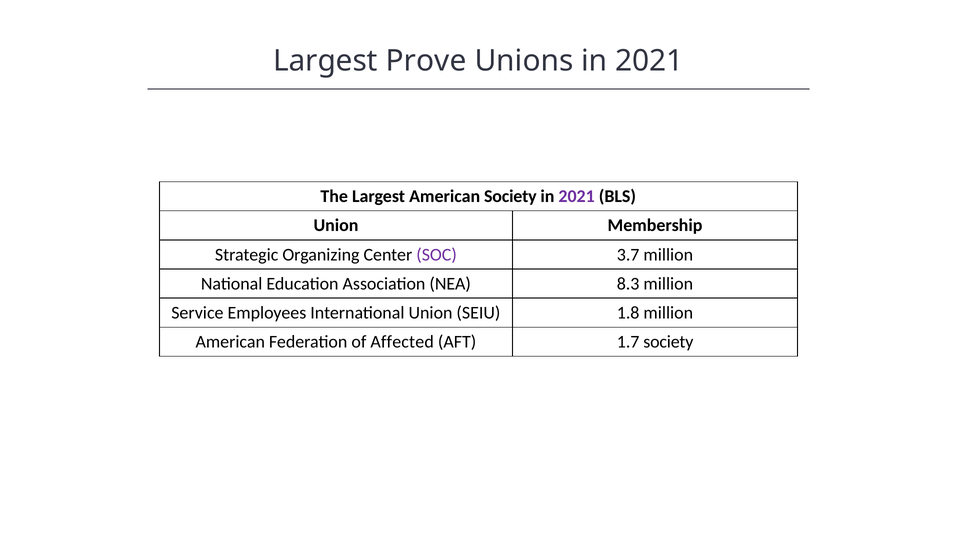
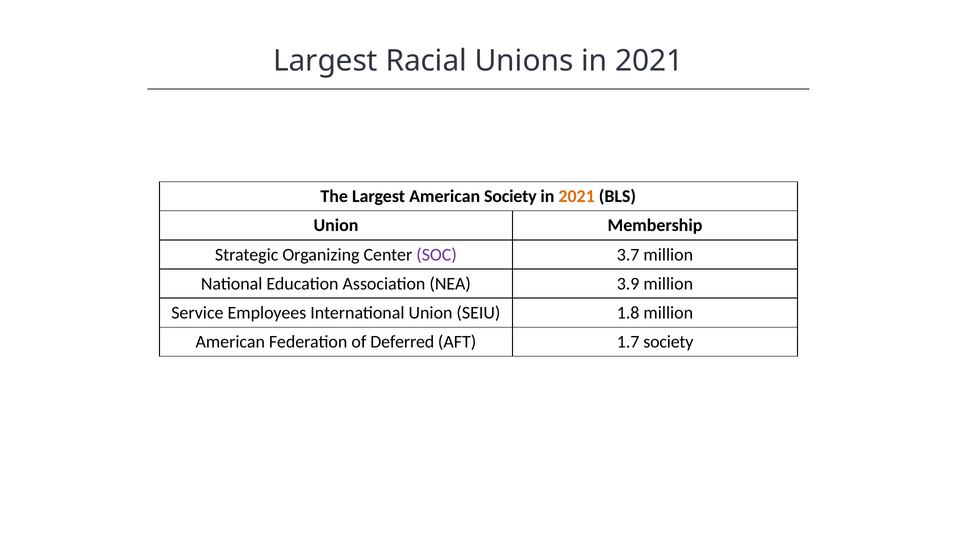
Prove: Prove -> Racial
2021 at (577, 197) colour: purple -> orange
8.3: 8.3 -> 3.9
Affected: Affected -> Deferred
